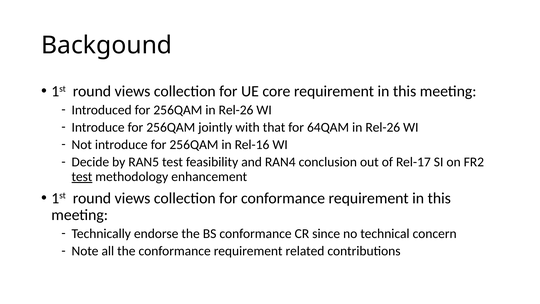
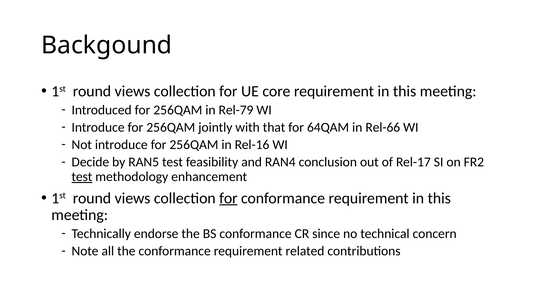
256QAM in Rel-26: Rel-26 -> Rel-79
64QAM in Rel-26: Rel-26 -> Rel-66
for at (228, 198) underline: none -> present
